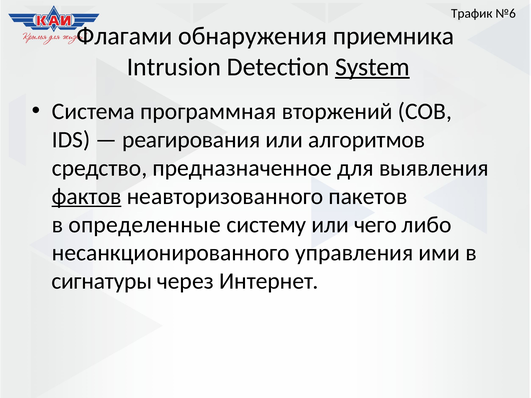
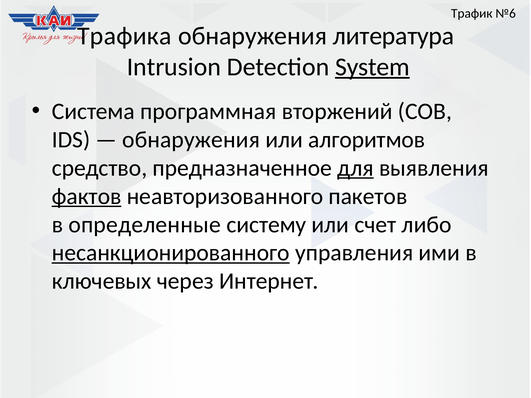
Флагами: Флагами -> Трафика
приемника: приемника -> литература
реагирования at (191, 140): реагирования -> обнаружения
для underline: none -> present
чего: чего -> счет
несанкционированного underline: none -> present
сигнатуры: сигнатуры -> ключевых
